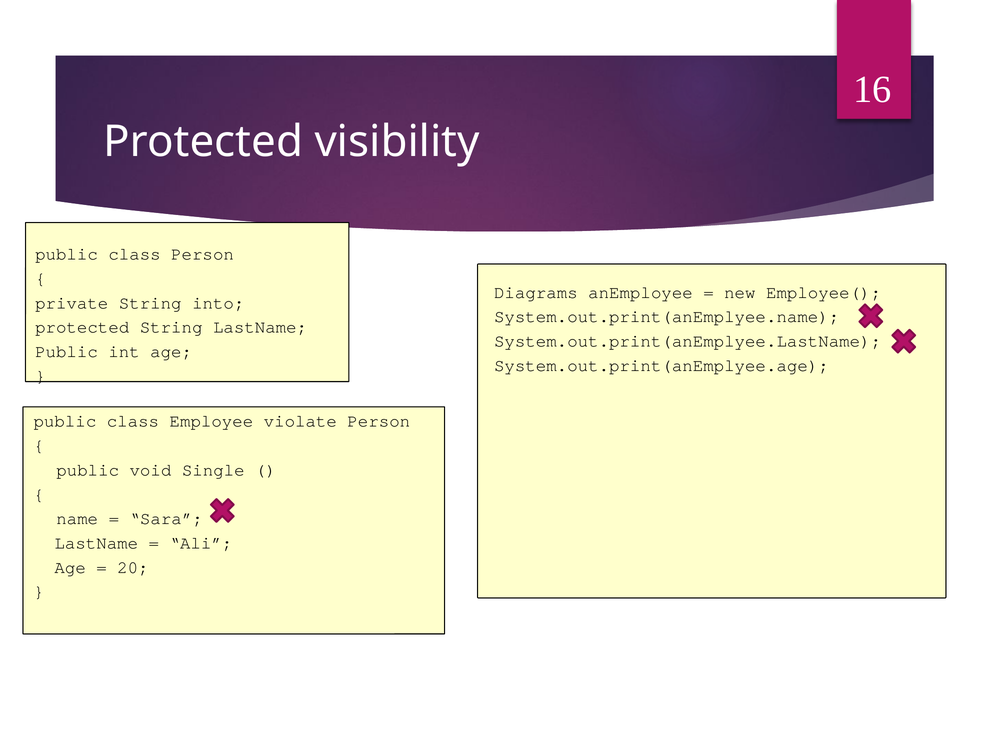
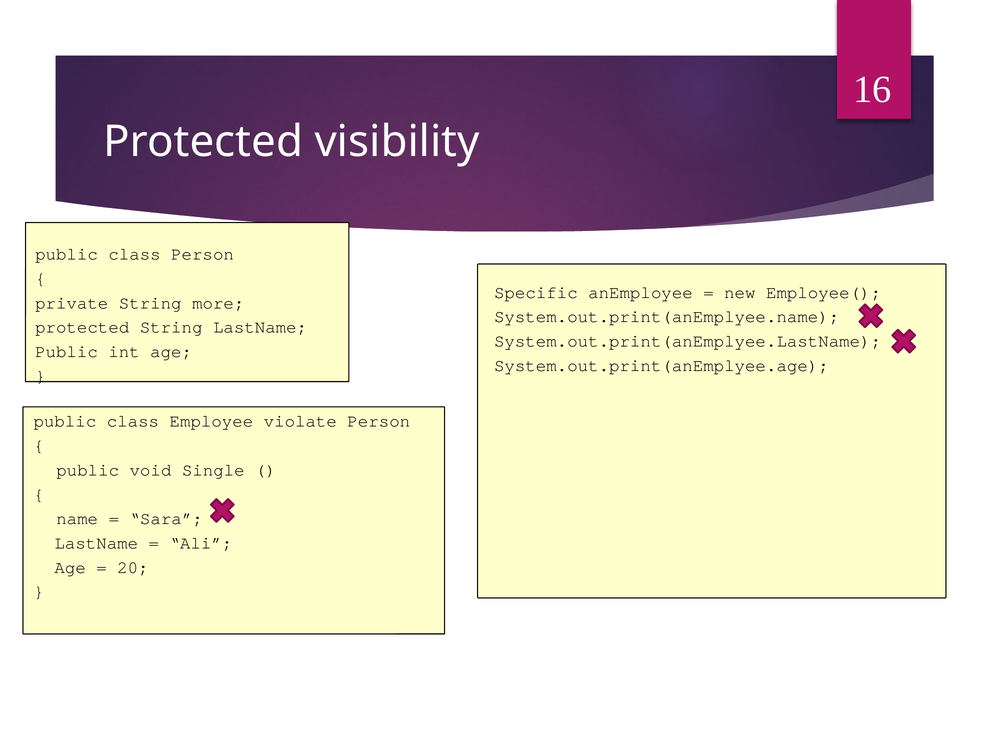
Diagrams: Diagrams -> Specific
into: into -> more
